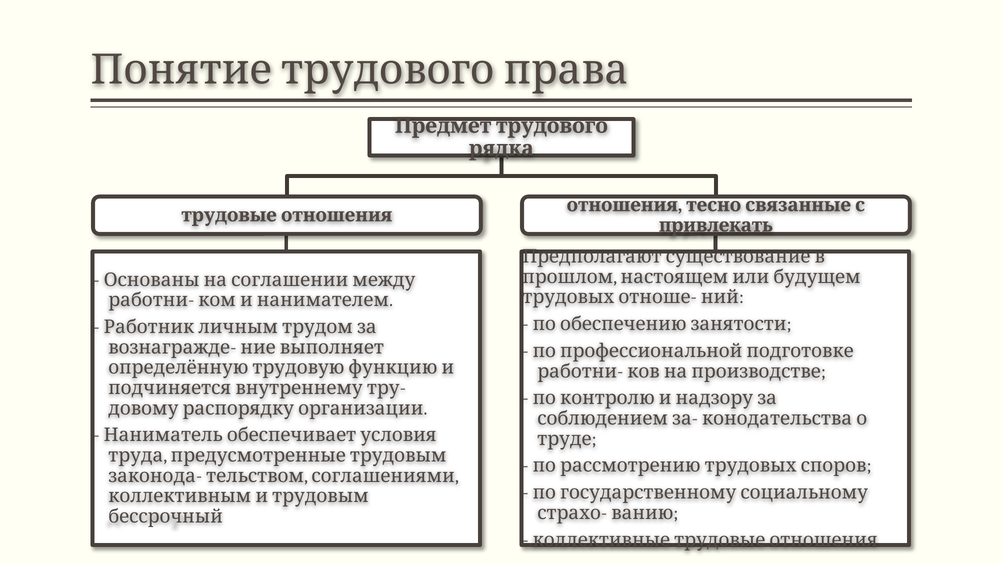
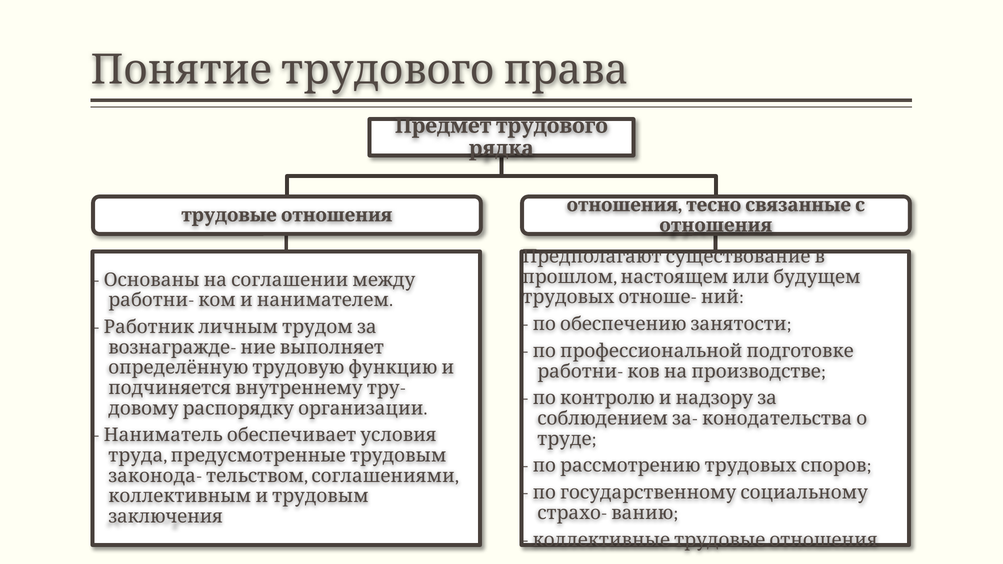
привлекать at (716, 225): привлекать -> отношения
бессрочный: бессрочный -> заключения
